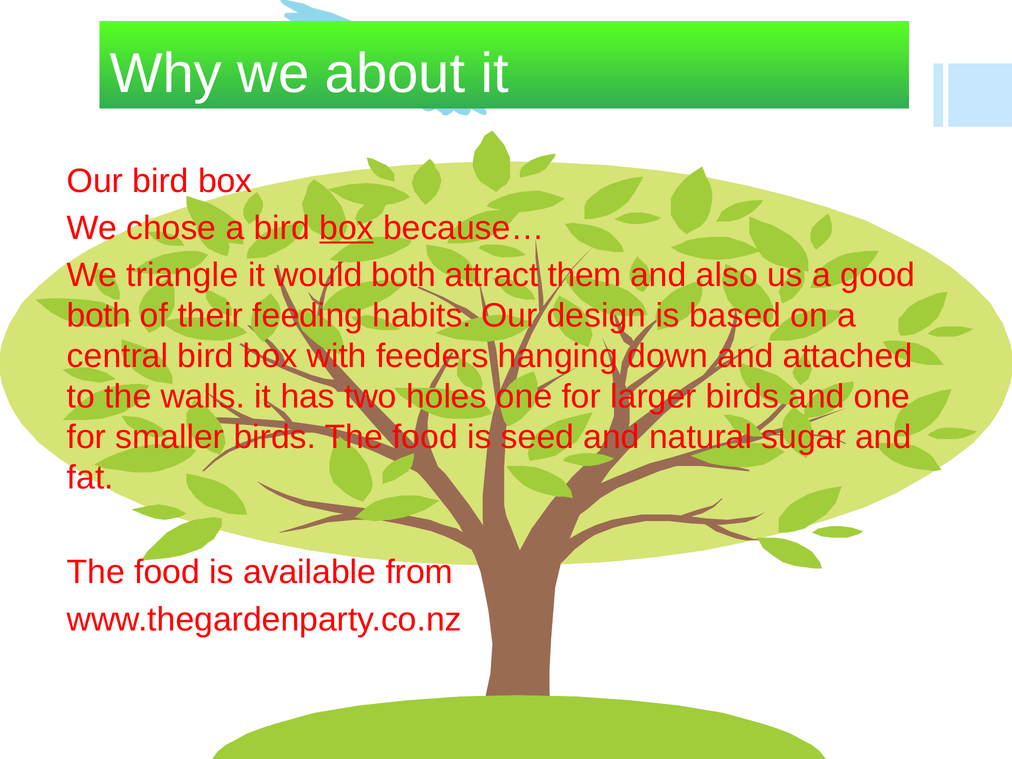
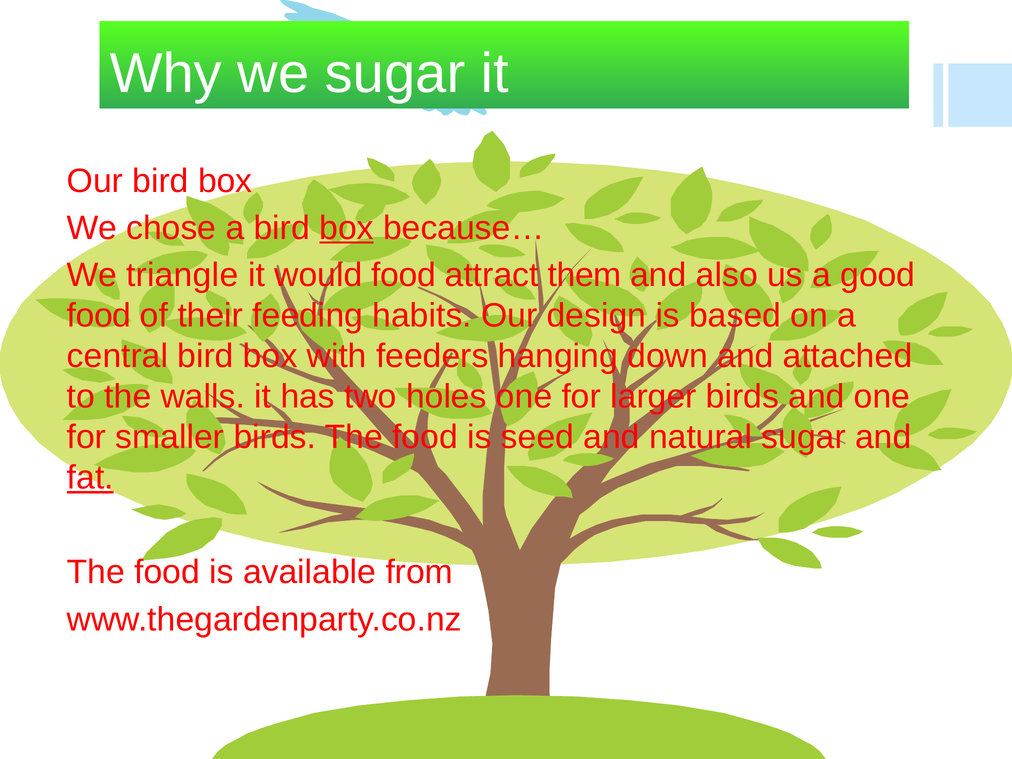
we about: about -> sugar
would both: both -> food
both at (99, 316): both -> food
fat underline: none -> present
